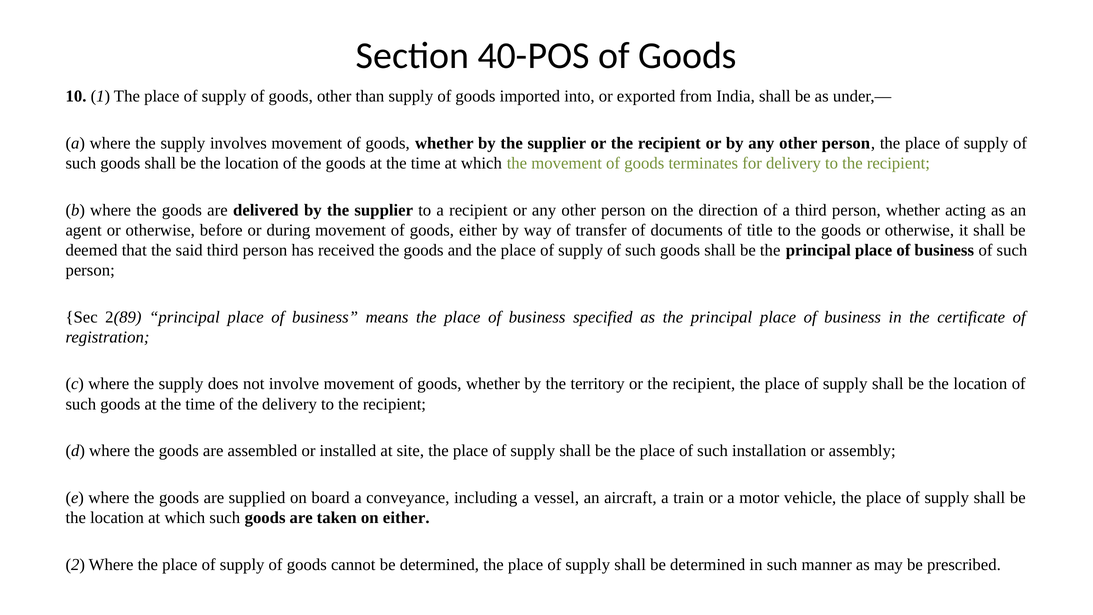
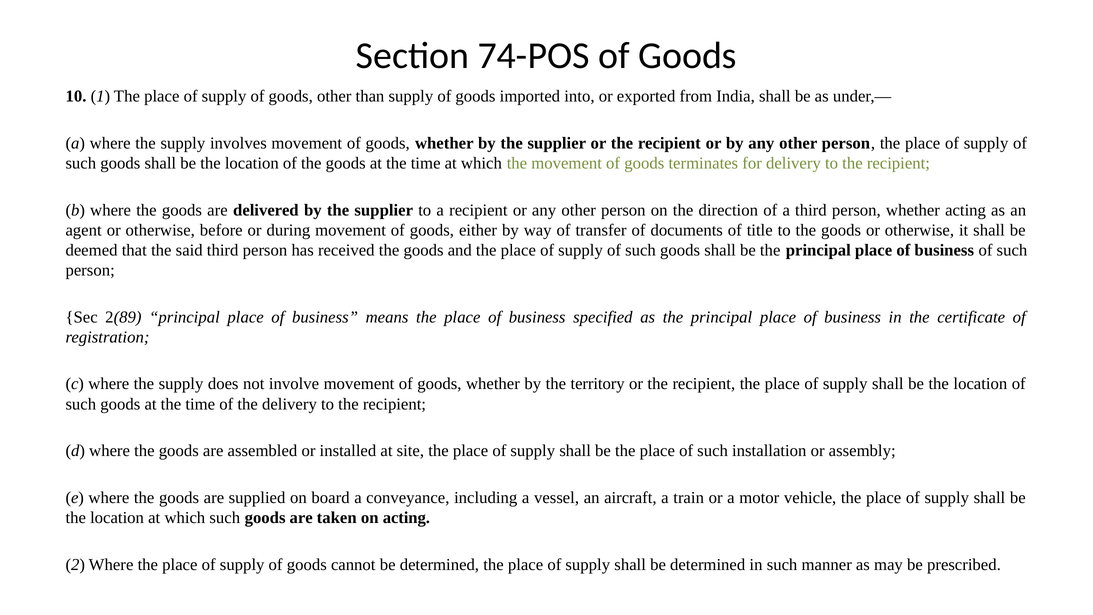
40-POS: 40-POS -> 74-POS
on either: either -> acting
